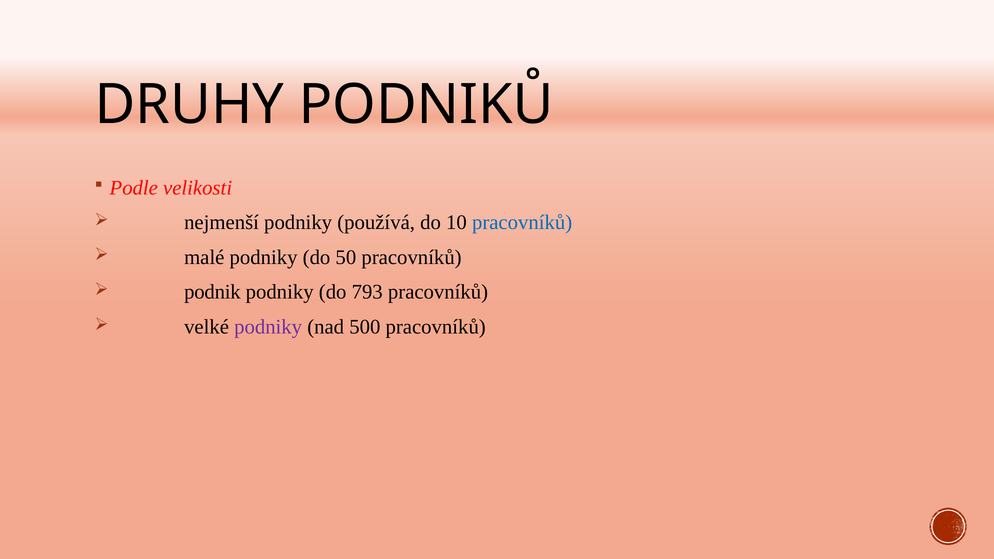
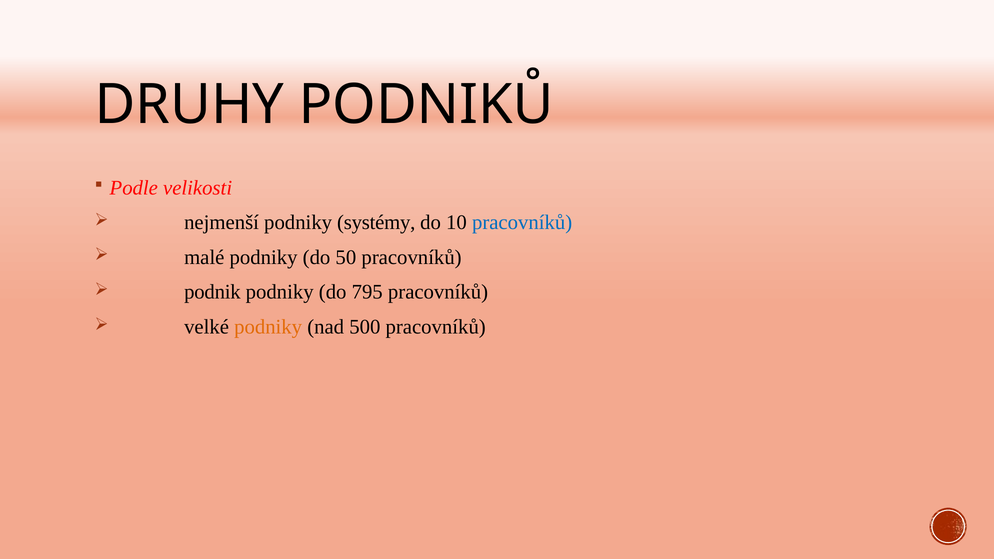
používá: používá -> systémy
793: 793 -> 795
podniky at (268, 327) colour: purple -> orange
